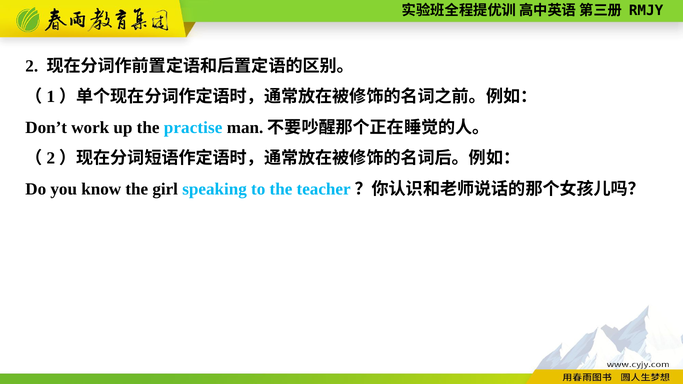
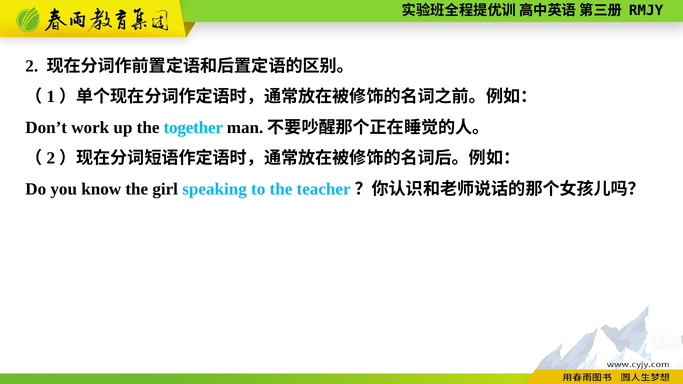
practise: practise -> together
